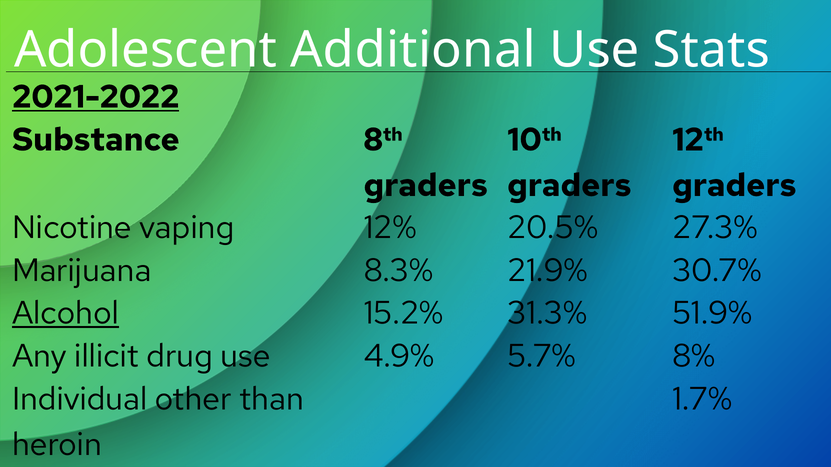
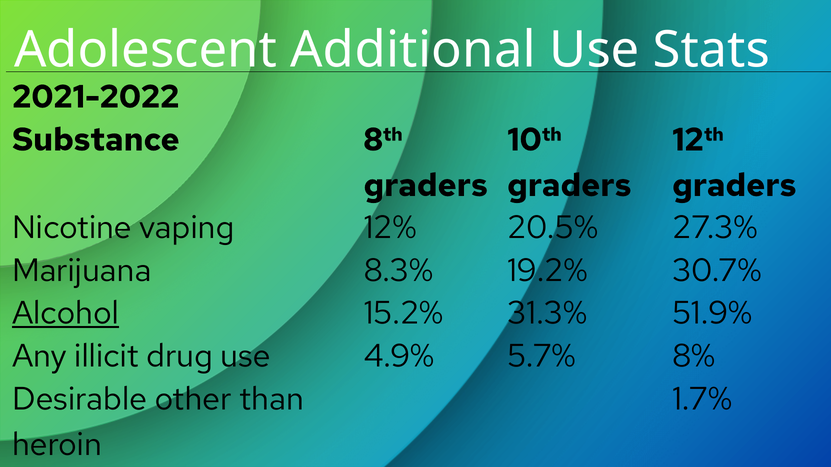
2021-2022 underline: present -> none
21.9%: 21.9% -> 19.2%
Individual: Individual -> Desirable
